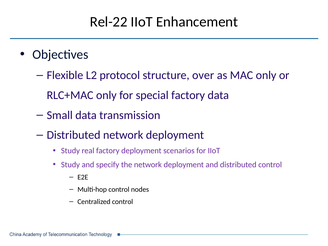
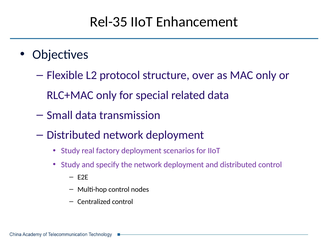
Rel-22: Rel-22 -> Rel-35
special factory: factory -> related
